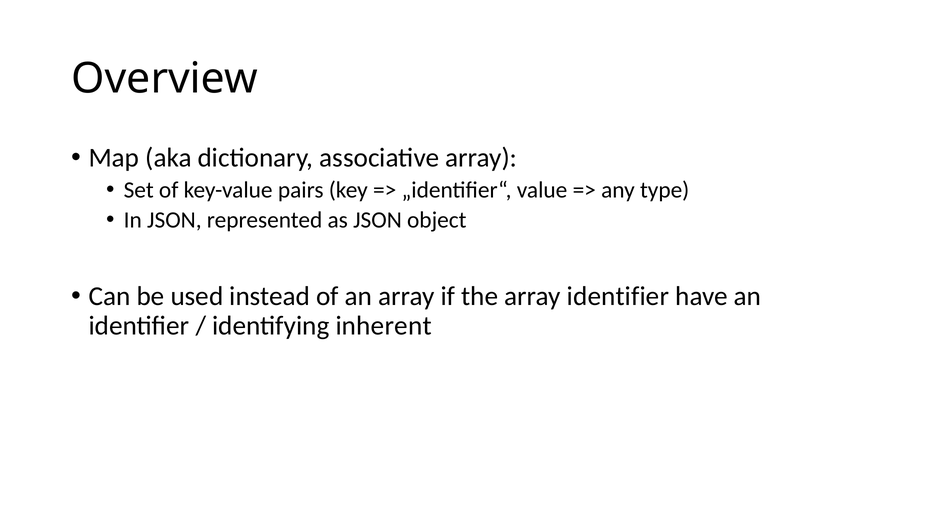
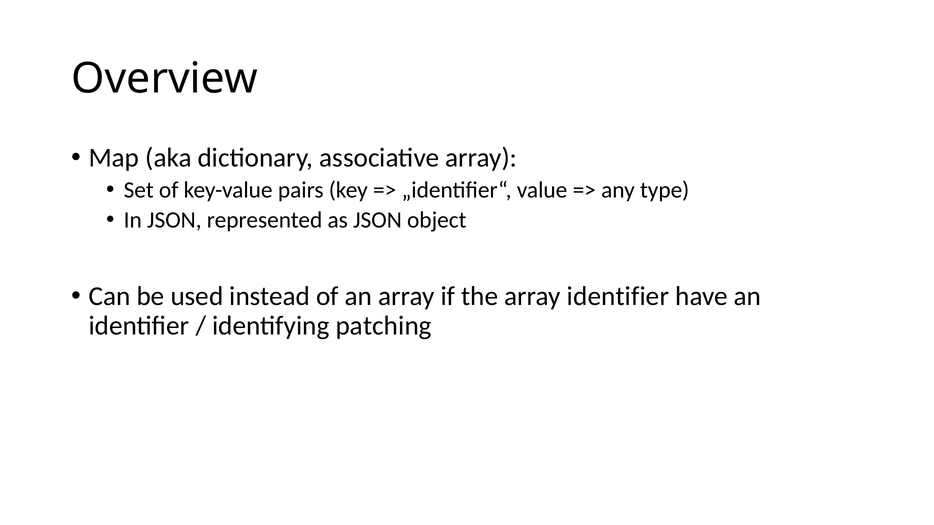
inherent: inherent -> patching
